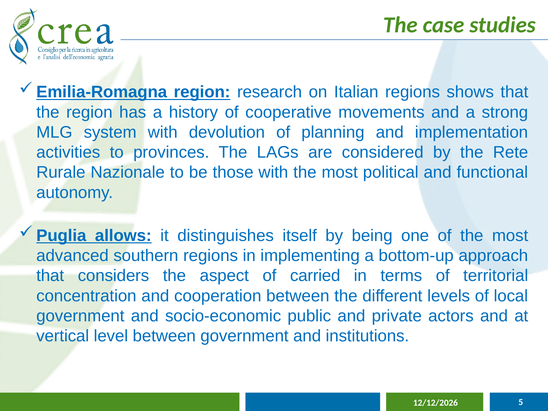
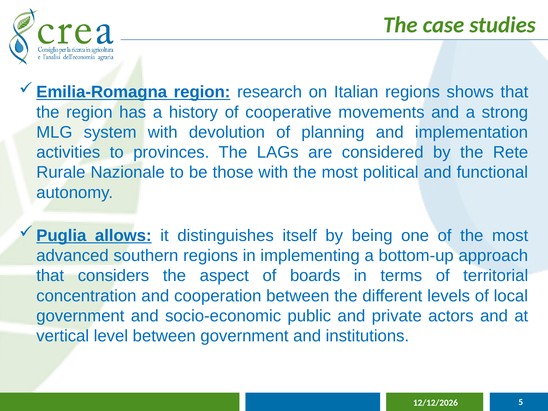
carried: carried -> boards
